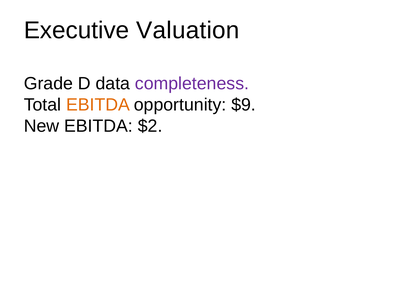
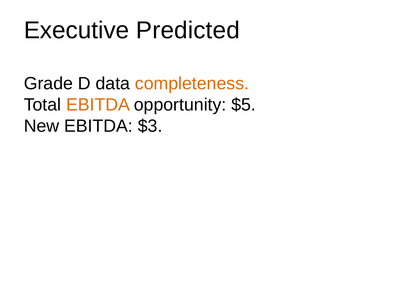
Valuation: Valuation -> Predicted
completeness colour: purple -> orange
$9: $9 -> $5
$2: $2 -> $3
